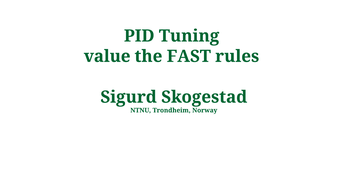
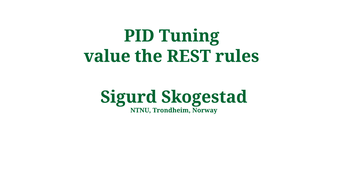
FAST: FAST -> REST
